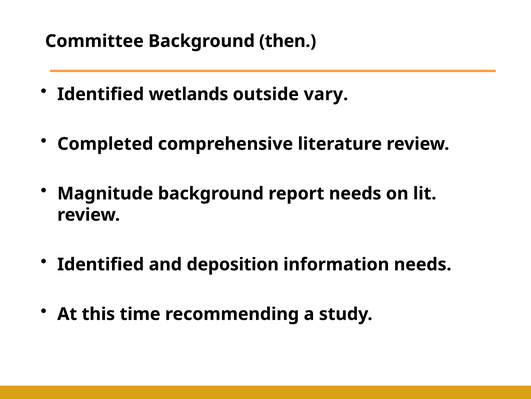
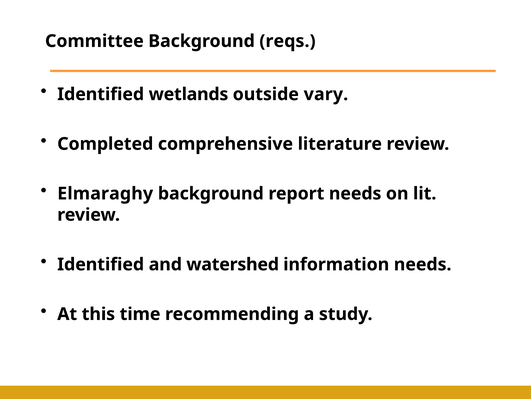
then: then -> reqs
Magnitude: Magnitude -> Elmaraghy
deposition: deposition -> watershed
